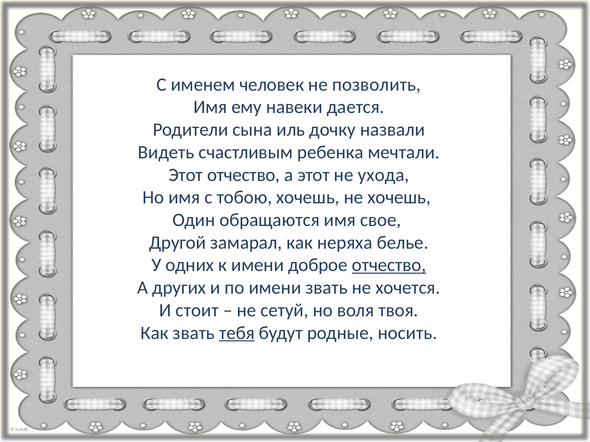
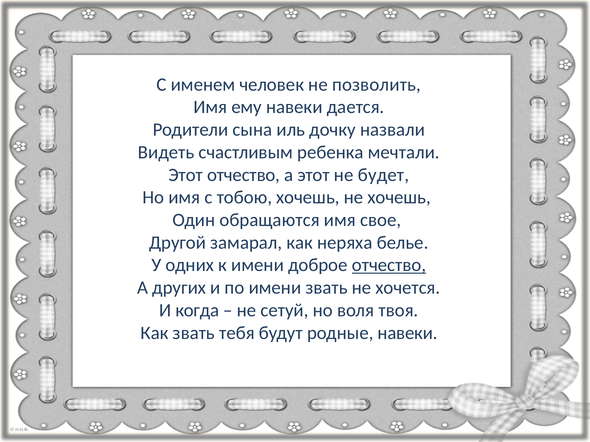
ухода: ухода -> будет
стоит: стоит -> когда
тебя underline: present -> none
родные носить: носить -> навеки
